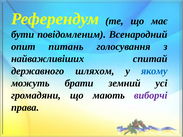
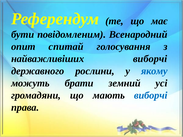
питань: питань -> спитай
найважливіших спитай: спитай -> виборчі
шляхом: шляхом -> рослини
виборчі at (151, 95) colour: purple -> blue
